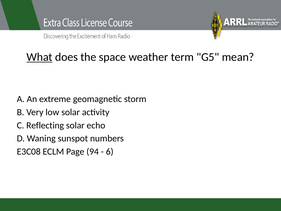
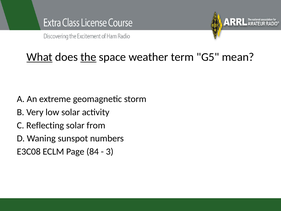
the underline: none -> present
echo: echo -> from
94: 94 -> 84
6: 6 -> 3
